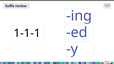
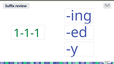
1-1-1 colour: black -> green
